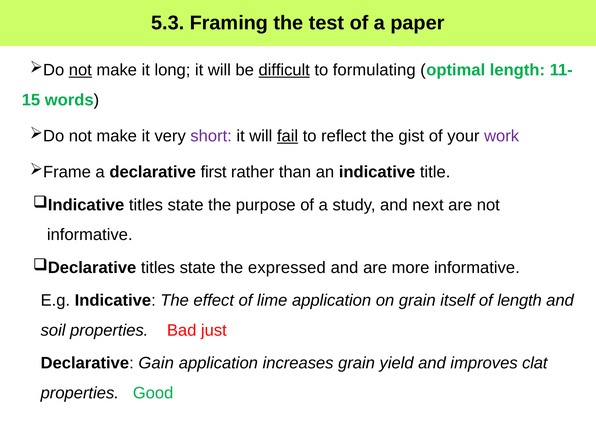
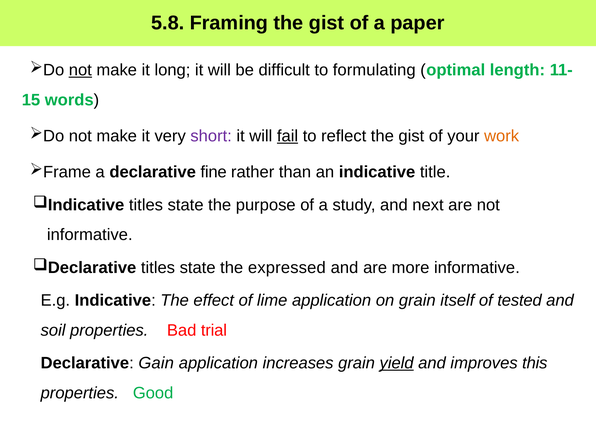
5.3: 5.3 -> 5.8
Framing the test: test -> gist
difficult underline: present -> none
work colour: purple -> orange
first: first -> fine
of length: length -> tested
just: just -> trial
yield underline: none -> present
clat: clat -> this
